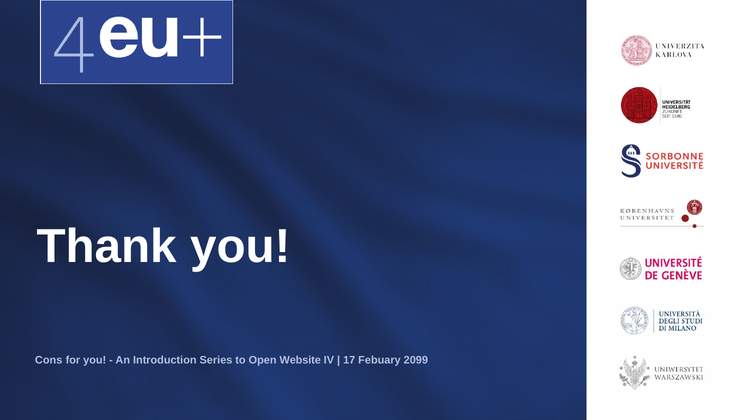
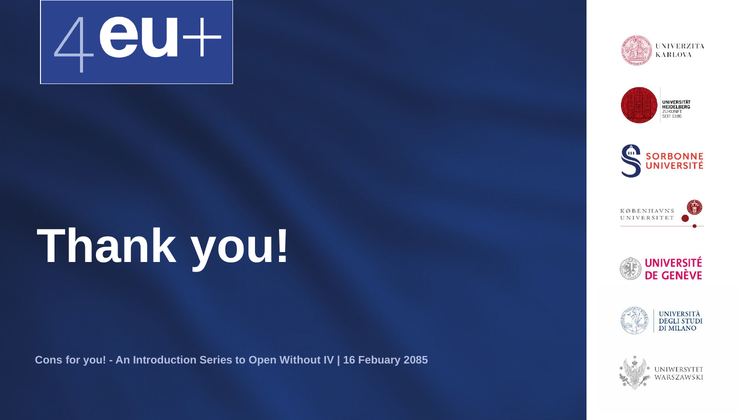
Website: Website -> Without
17: 17 -> 16
2099: 2099 -> 2085
